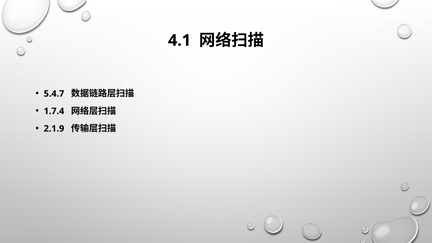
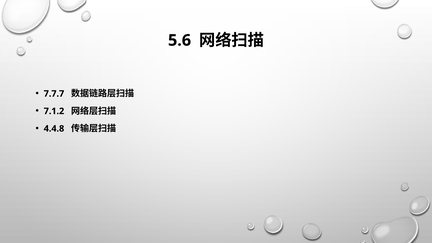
4.1: 4.1 -> 5.6
5.4.7: 5.4.7 -> 7.7.7
1.7.4: 1.7.4 -> 7.1.2
2.1.9: 2.1.9 -> 4.4.8
